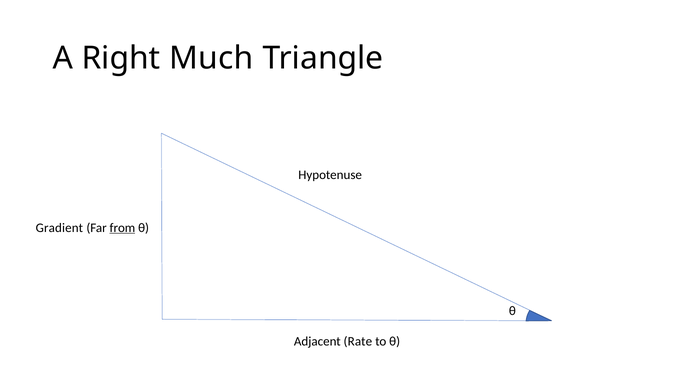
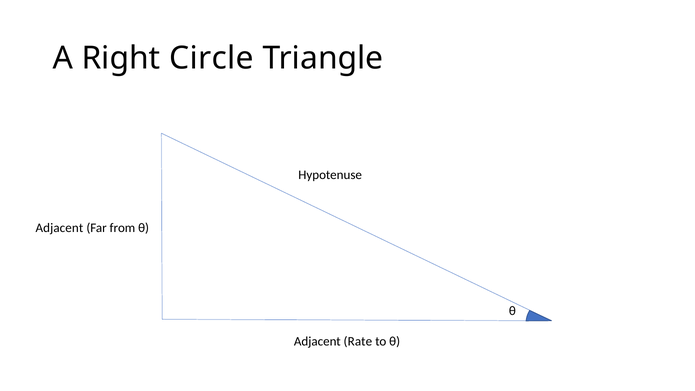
Much: Much -> Circle
Gradient at (59, 228): Gradient -> Adjacent
from underline: present -> none
